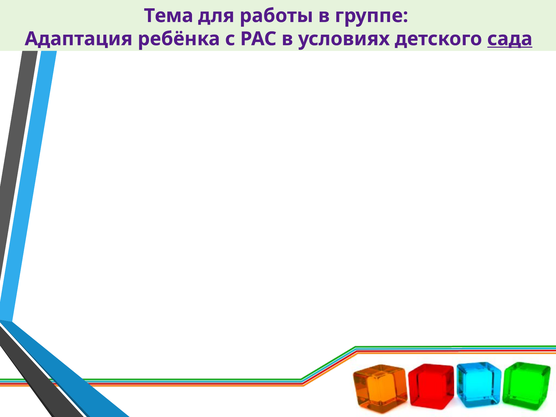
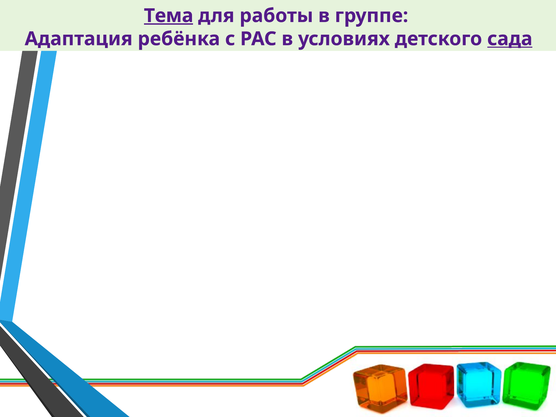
Тема underline: none -> present
